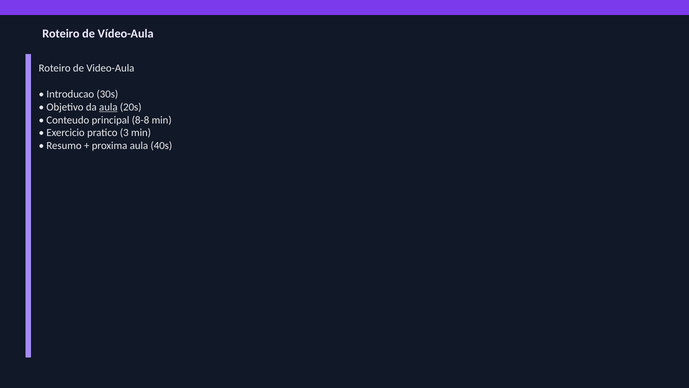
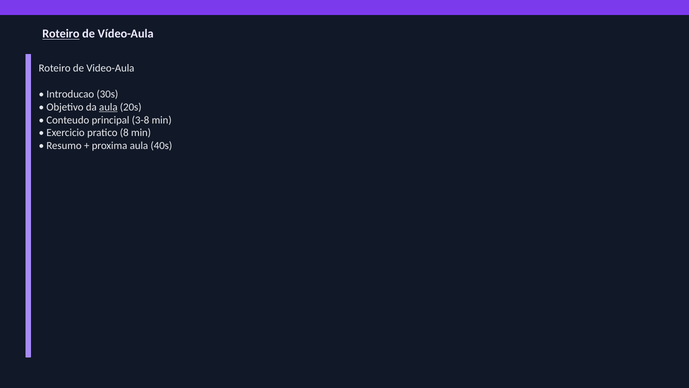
Roteiro at (61, 34) underline: none -> present
8-8: 8-8 -> 3-8
3: 3 -> 8
